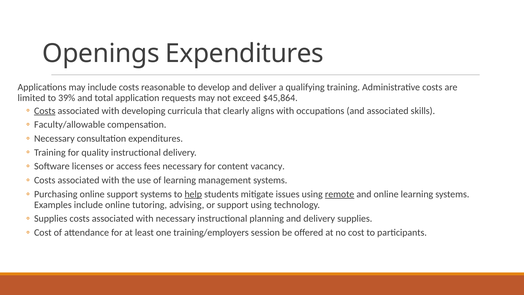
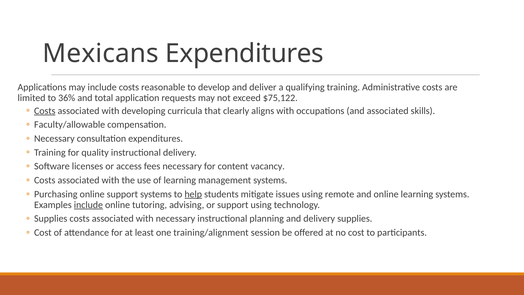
Openings: Openings -> Mexicans
39%: 39% -> 36%
$45,864: $45,864 -> $75,122
remote underline: present -> none
include at (88, 205) underline: none -> present
training/employers: training/employers -> training/alignment
